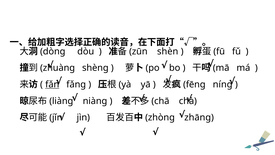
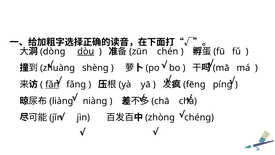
dòu underline: none -> present
shèn: shèn -> chén
níng: níng -> píng
zhāng: zhāng -> chéng
